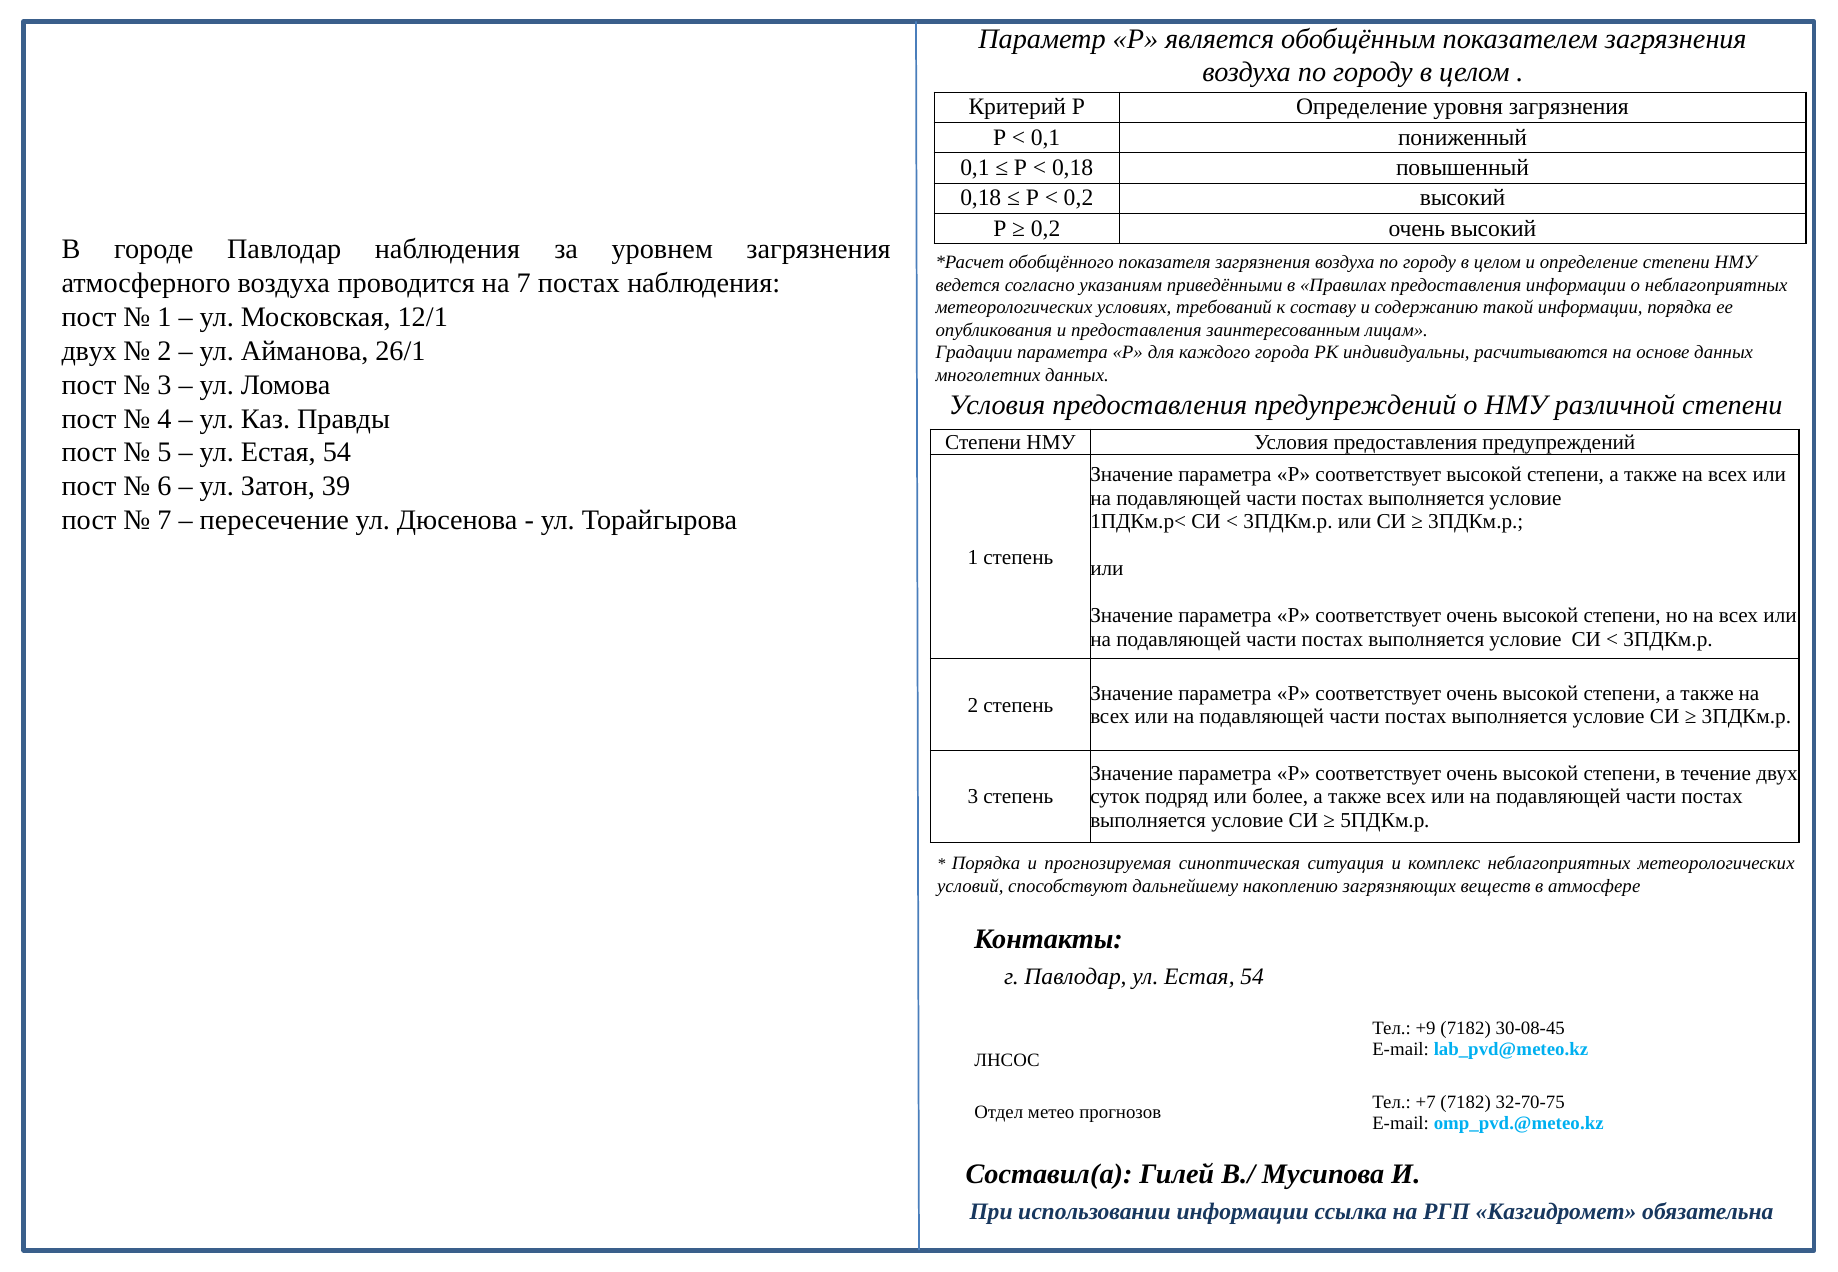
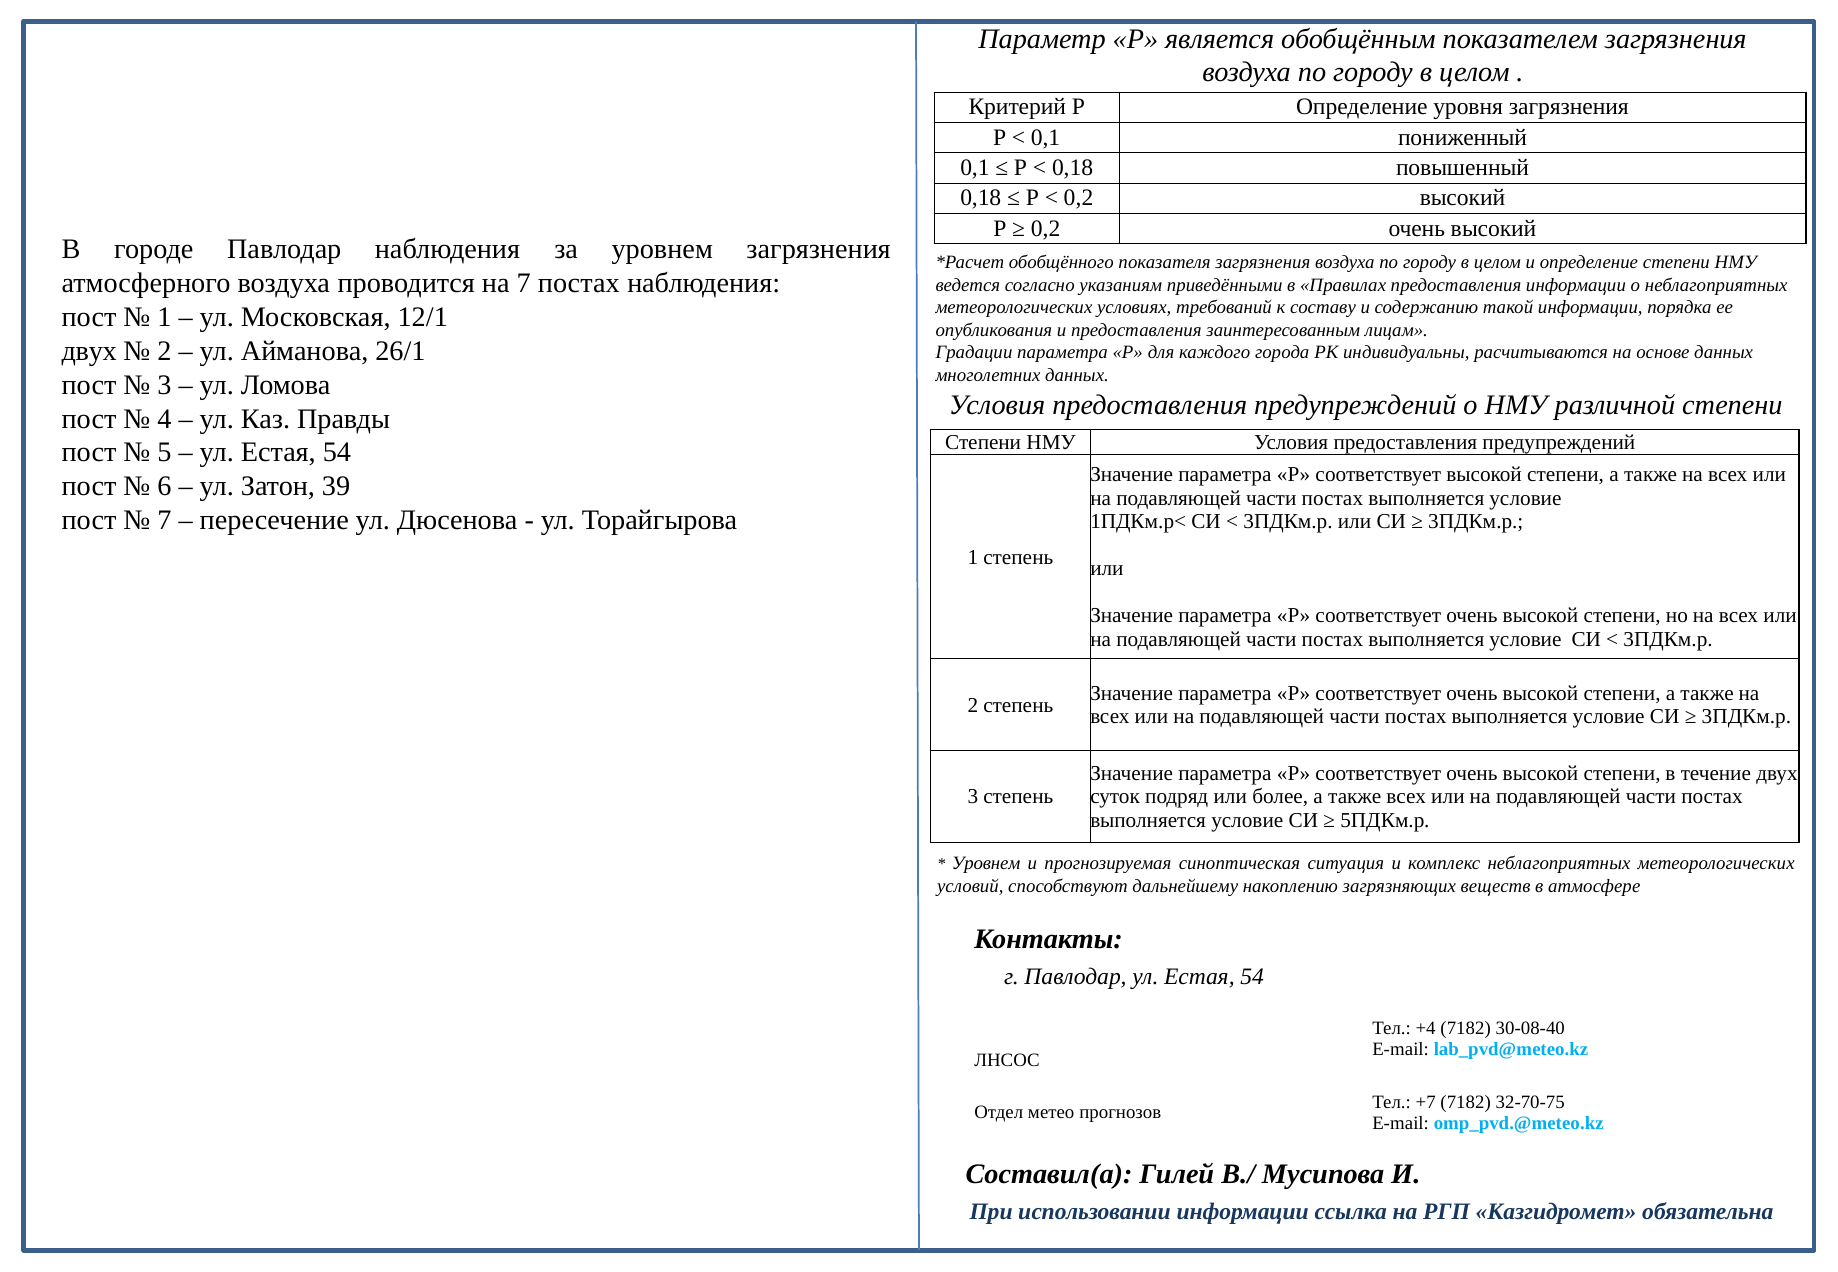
Порядка at (986, 864): Порядка -> Уровнем
+9: +9 -> +4
30-08-45: 30-08-45 -> 30-08-40
